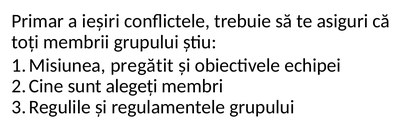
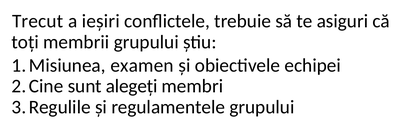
Primar: Primar -> Trecut
pregătit: pregătit -> examen
